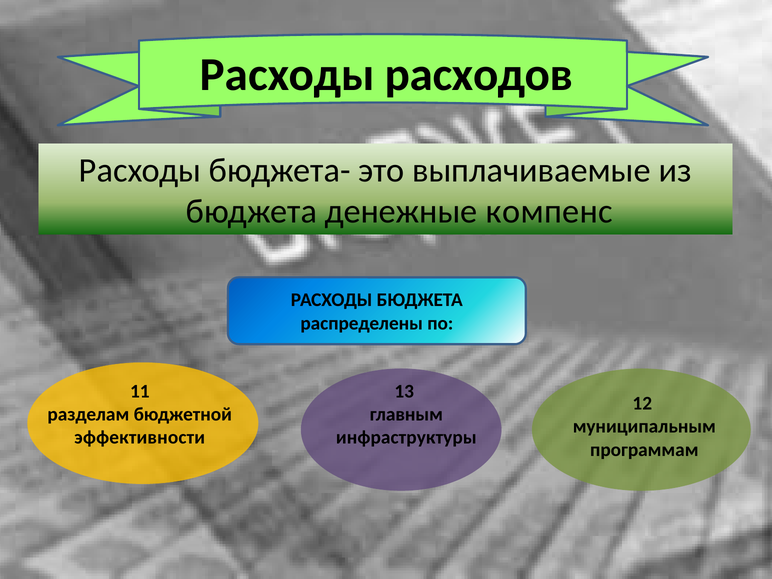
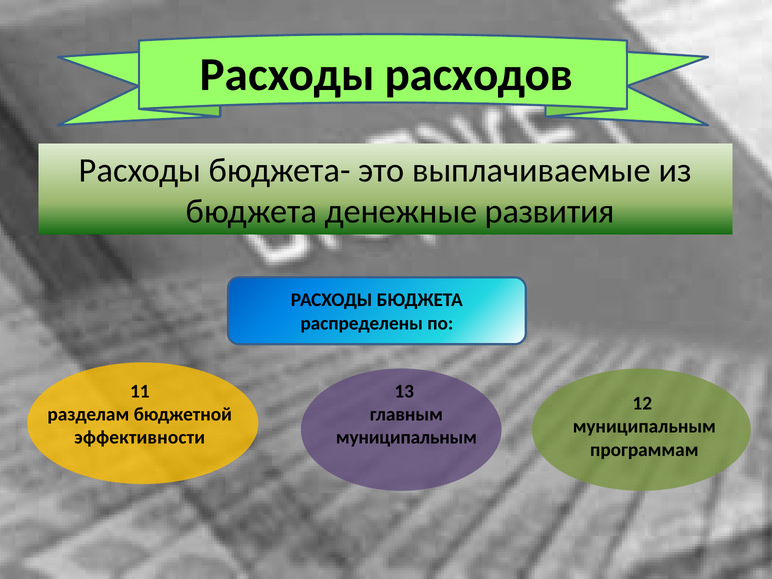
компенс: компенс -> развития
инфраструктуры at (406, 438): инфраструктуры -> муниципальным
